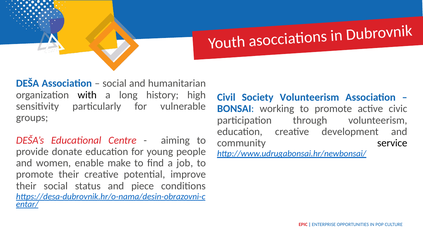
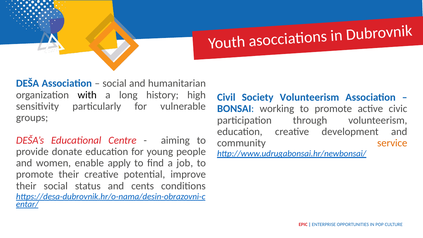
service colour: black -> orange
make: make -> apply
piece: piece -> cents
